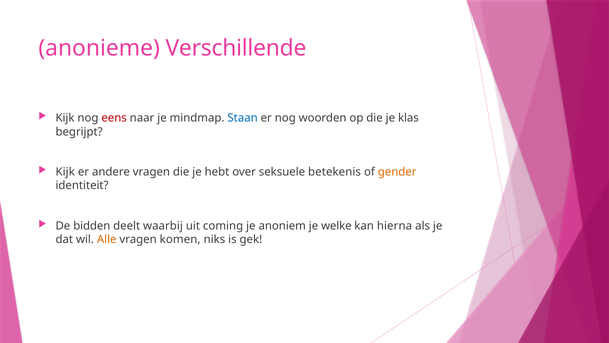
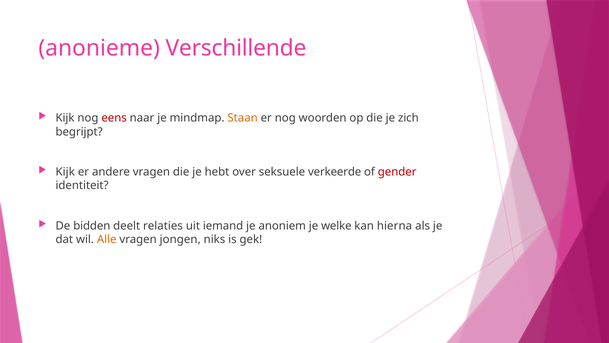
Staan colour: blue -> orange
klas: klas -> zich
betekenis: betekenis -> verkeerde
gender colour: orange -> red
waarbij: waarbij -> relaties
coming: coming -> iemand
komen: komen -> jongen
